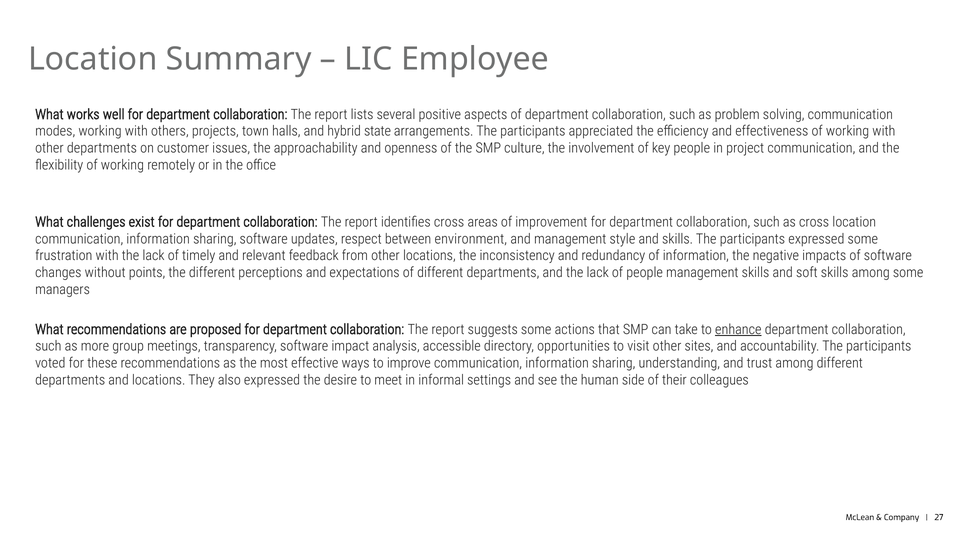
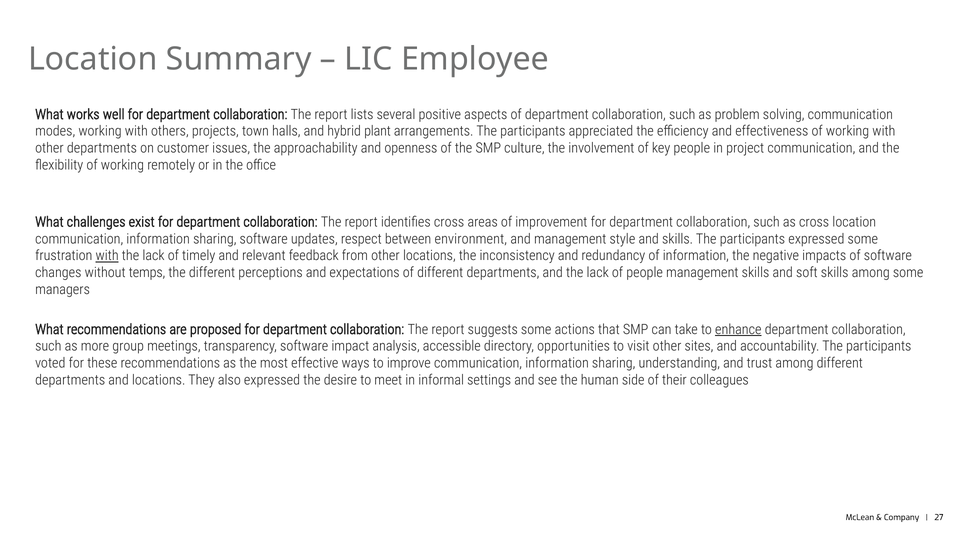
state: state -> plant
with at (107, 256) underline: none -> present
points: points -> temps
